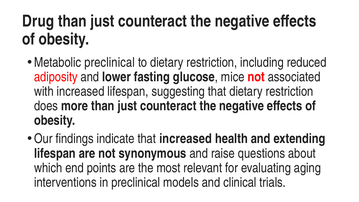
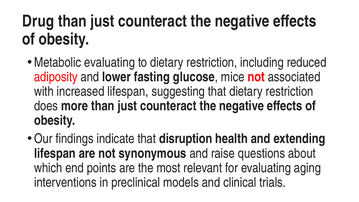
Metabolic preclinical: preclinical -> evaluating
that increased: increased -> disruption
